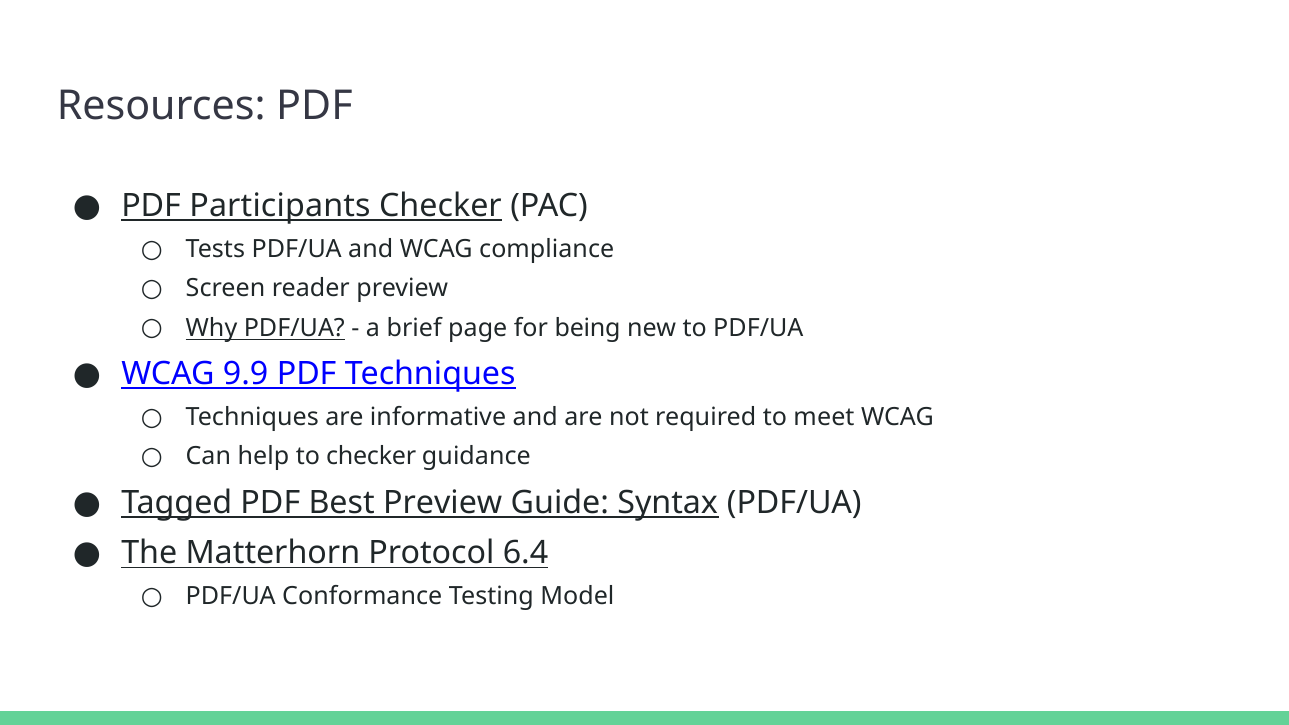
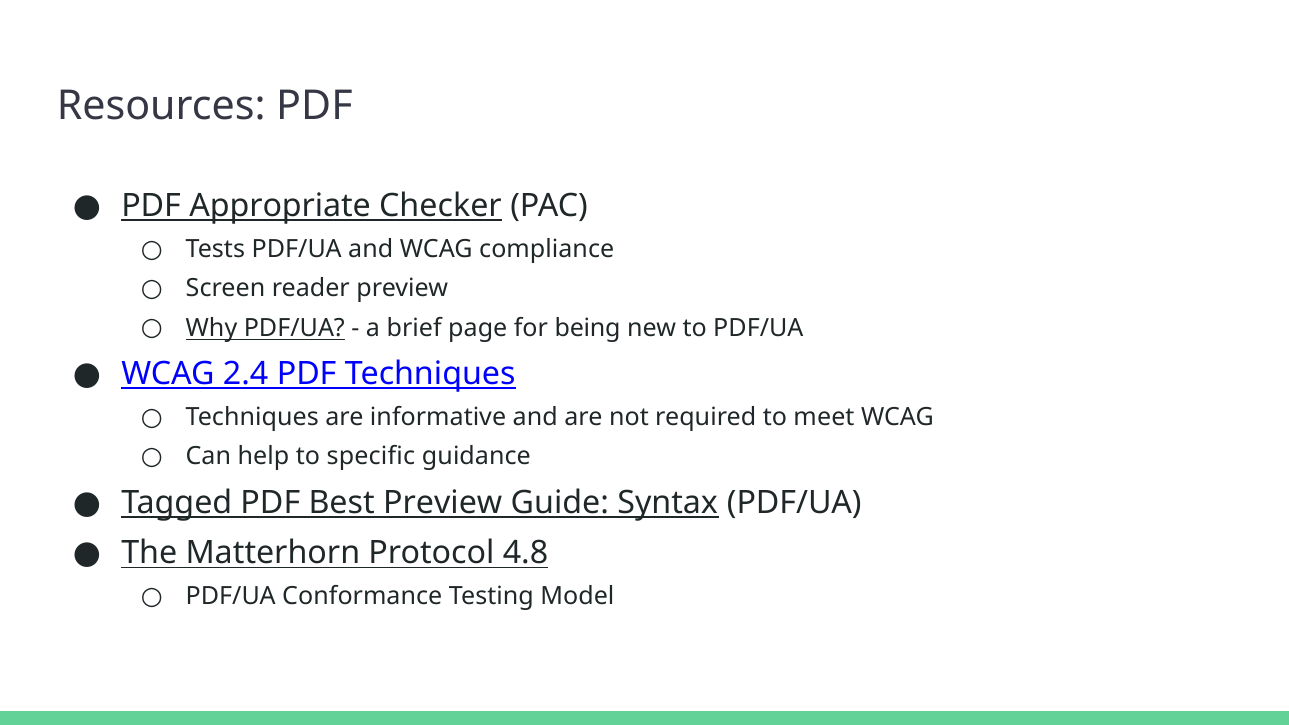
Participants: Participants -> Appropriate
9.9: 9.9 -> 2.4
to checker: checker -> specific
6.4: 6.4 -> 4.8
